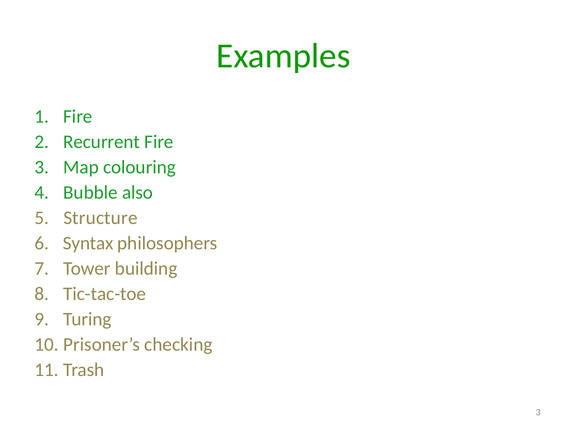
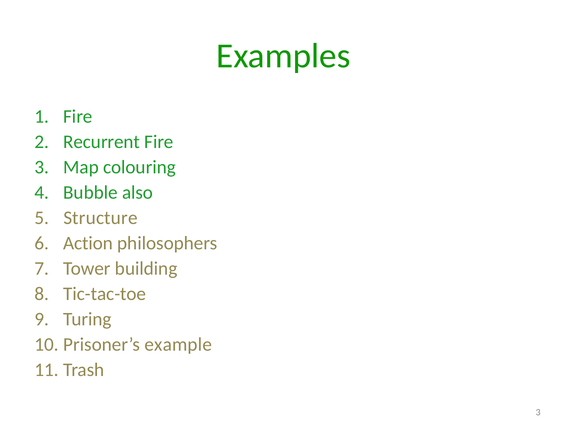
Syntax: Syntax -> Action
checking: checking -> example
